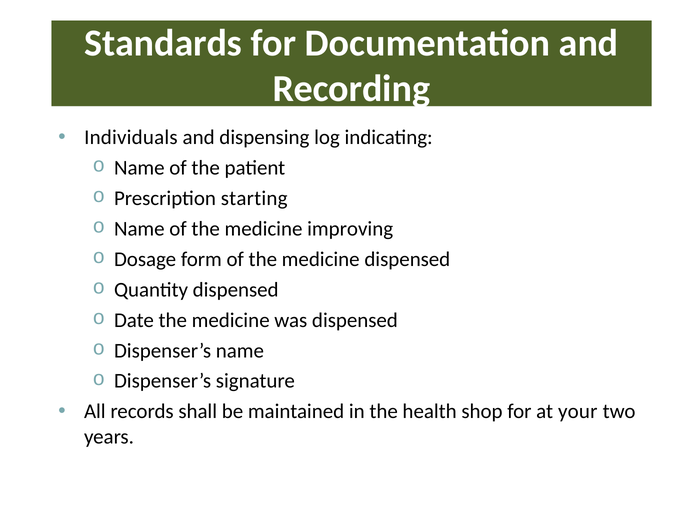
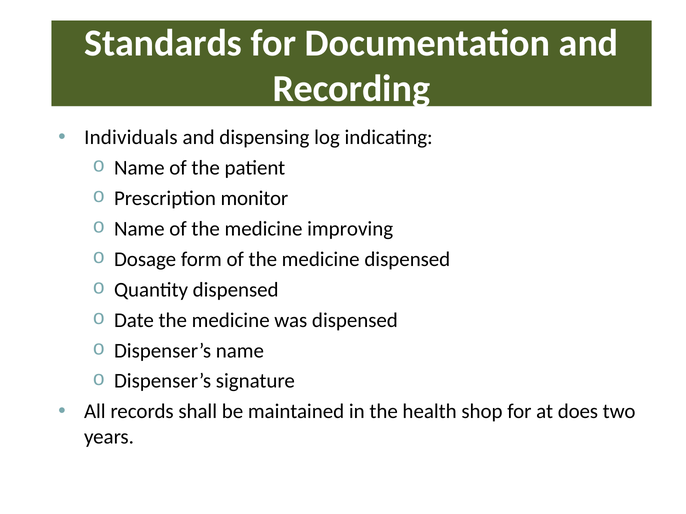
starting: starting -> monitor
your: your -> does
